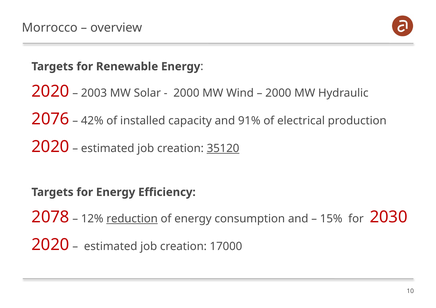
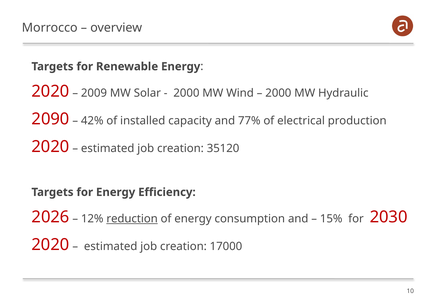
2003: 2003 -> 2009
2076: 2076 -> 2090
91%: 91% -> 77%
35120 underline: present -> none
2078: 2078 -> 2026
